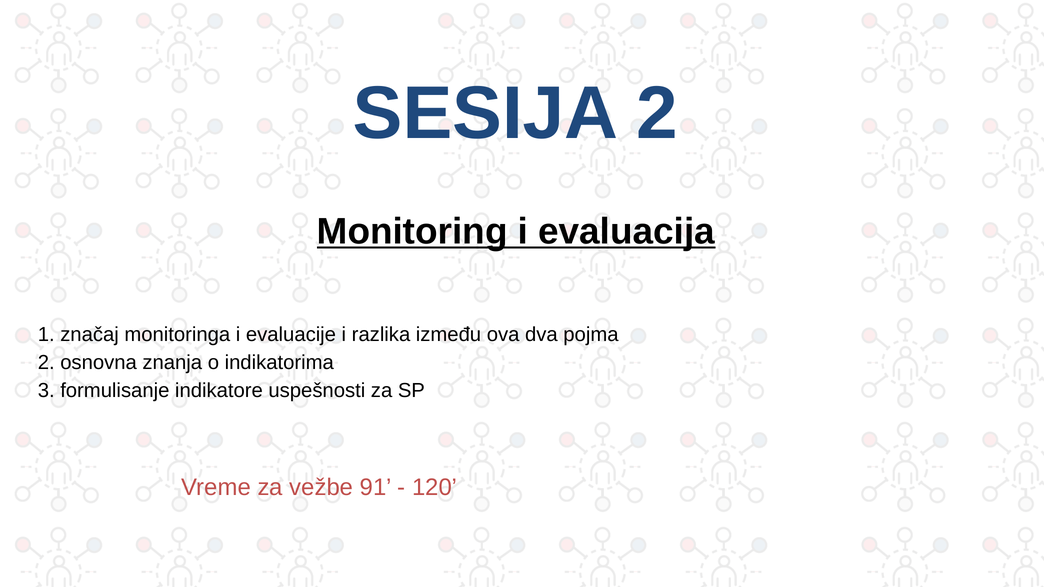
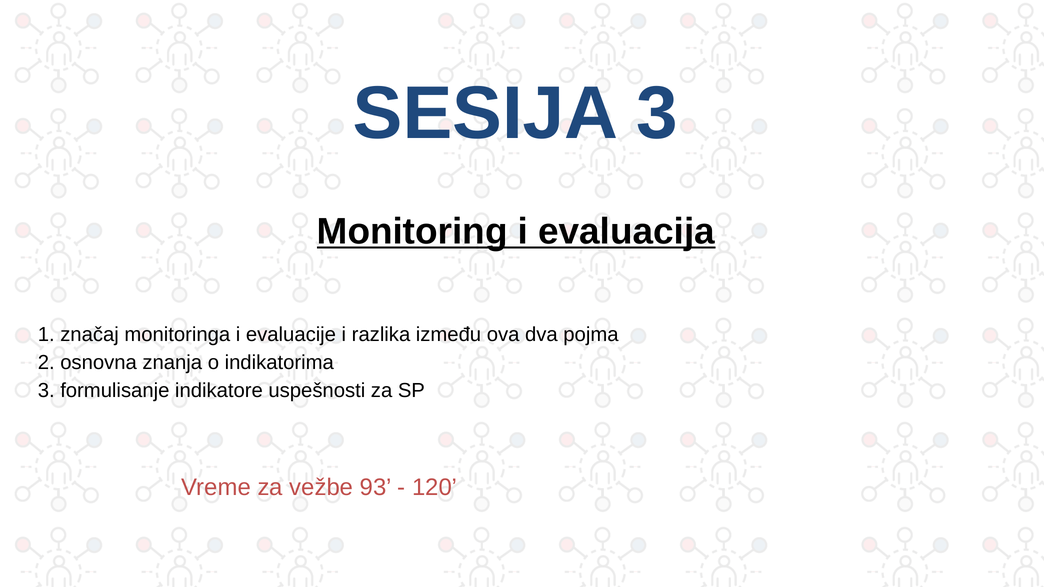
SESIJA 2: 2 -> 3
91: 91 -> 93
